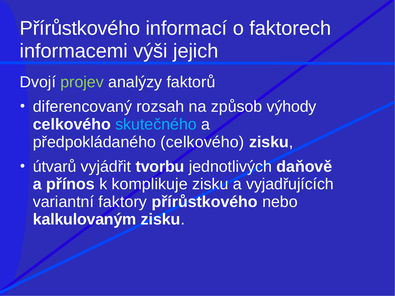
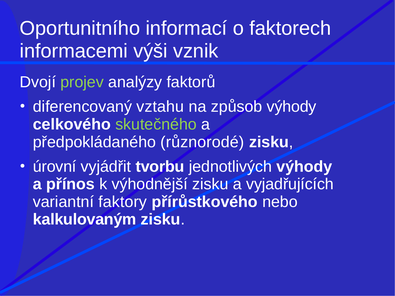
Přírůstkového at (80, 28): Přírůstkového -> Oportunitního
jejich: jejich -> vznik
rozsah: rozsah -> vztahu
skutečného colour: light blue -> light green
předpokládaného celkového: celkového -> různorodé
útvarů: útvarů -> úrovní
jednotlivých daňově: daňově -> výhody
komplikuje: komplikuje -> výhodnější
